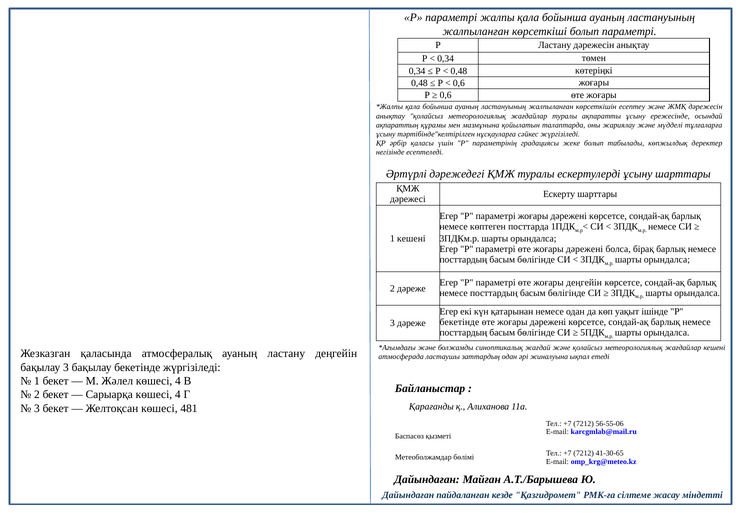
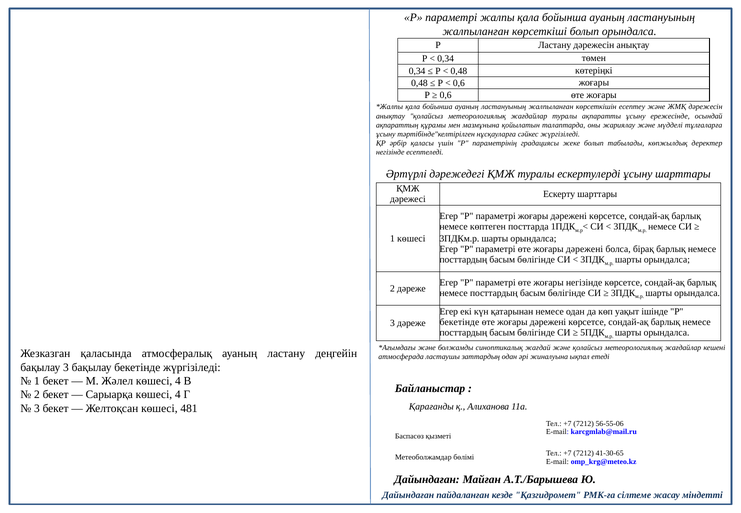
болып параметрі: параметрі -> орындалса
1 кешені: кешені -> көшесі
жоғары деңгейін: деңгейін -> негізінде
